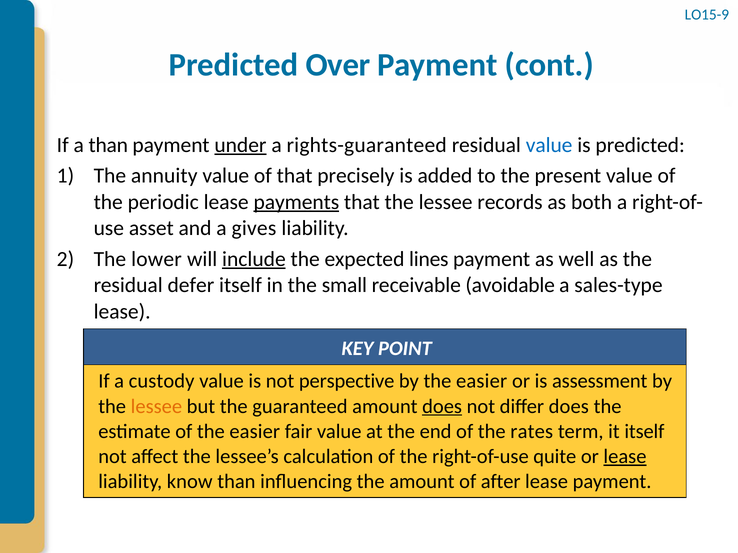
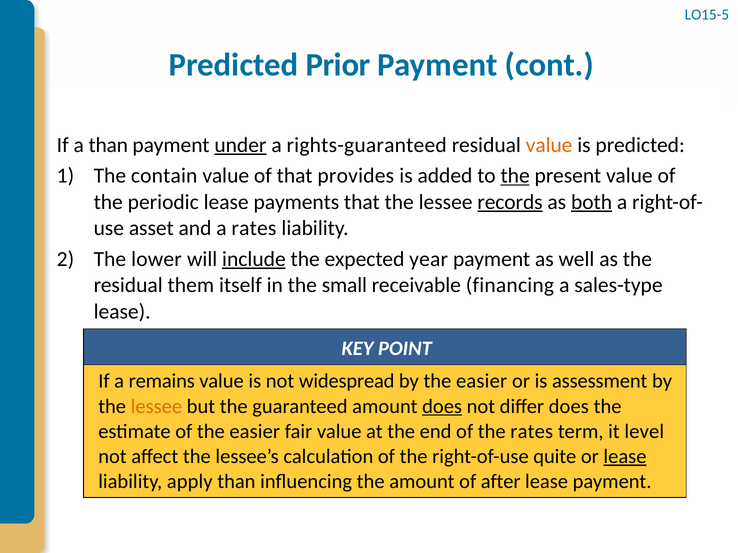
LO15-9: LO15-9 -> LO15-5
Over: Over -> Prior
value at (549, 145) colour: blue -> orange
annuity: annuity -> contain
precisely: precisely -> provides
the at (515, 176) underline: none -> present
payments underline: present -> none
records underline: none -> present
both underline: none -> present
a gives: gives -> rates
lines: lines -> year
defer: defer -> them
avoidable: avoidable -> financing
custody: custody -> remains
perspective: perspective -> widespread
it itself: itself -> level
know: know -> apply
